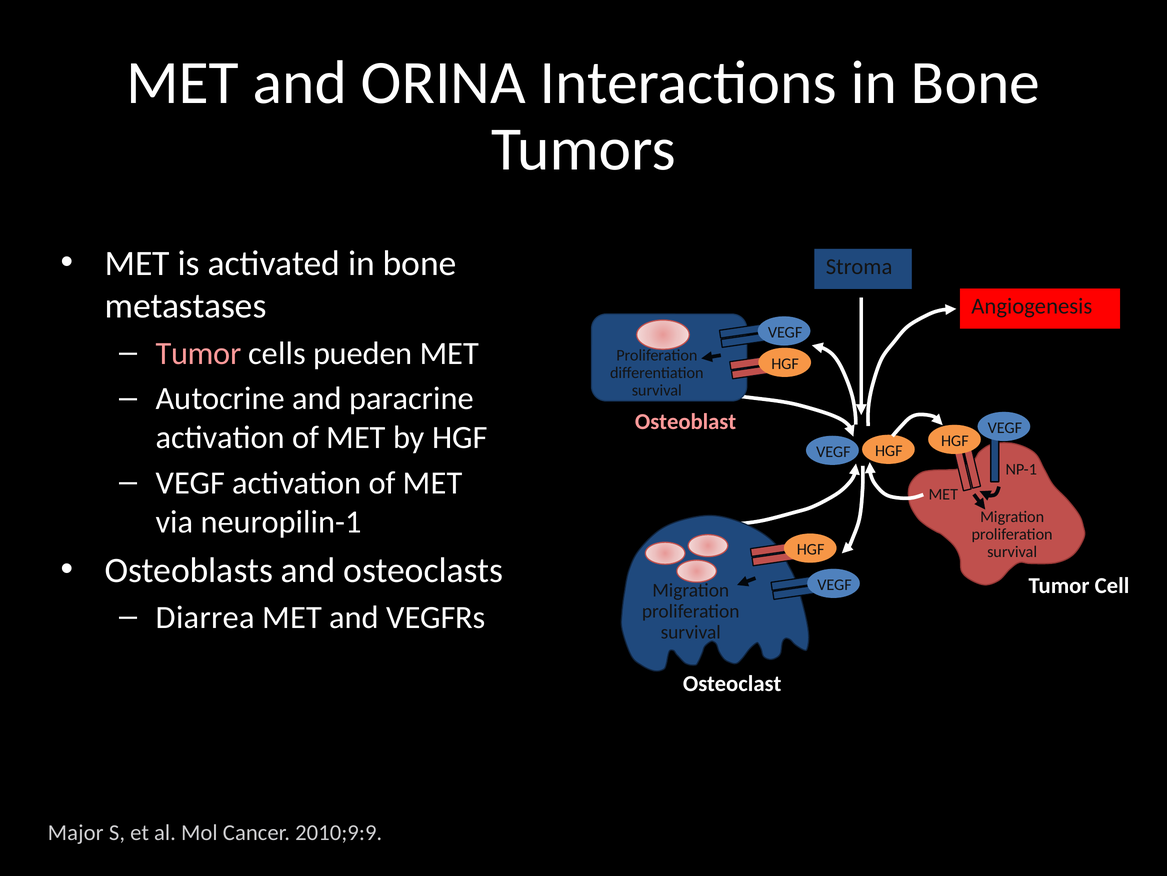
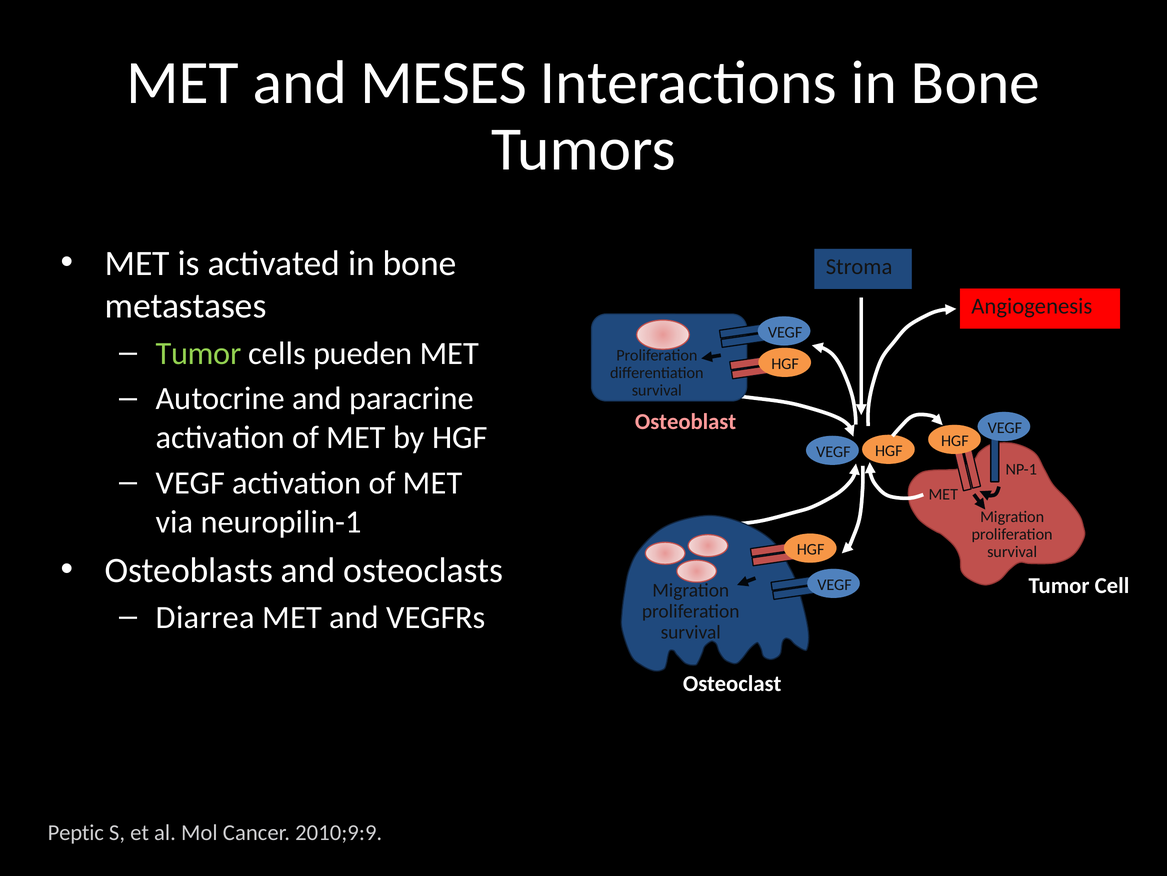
ORINA: ORINA -> MESES
Tumor at (199, 353) colour: pink -> light green
Major: Major -> Peptic
